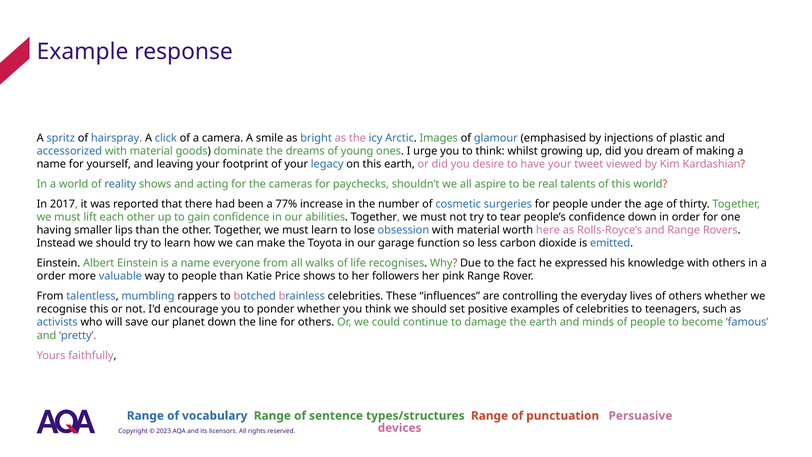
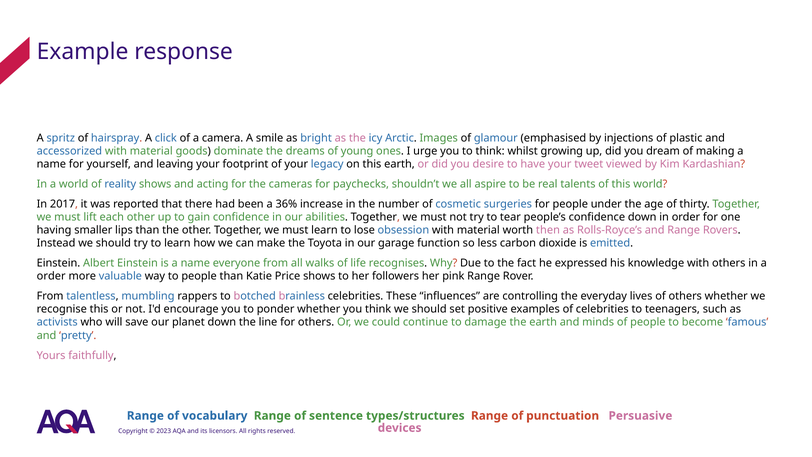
77%: 77% -> 36%
here: here -> then
